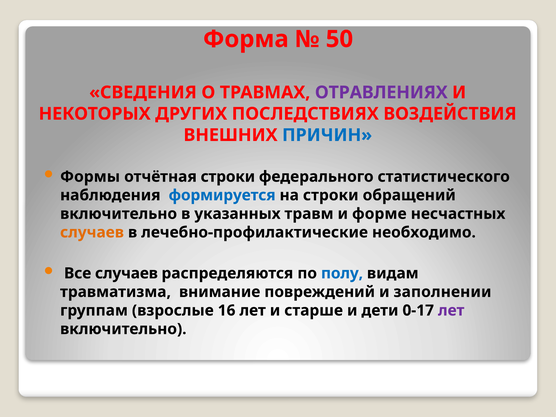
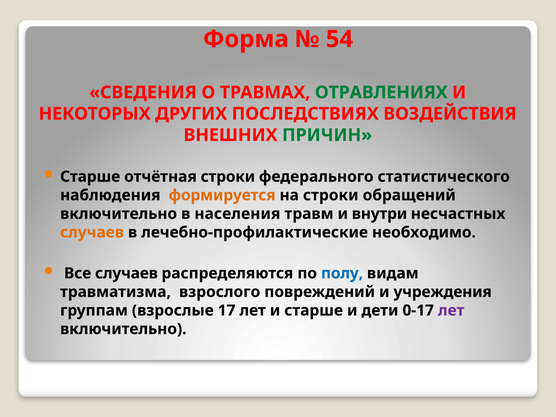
50: 50 -> 54
ОТРАВЛЕНИЯХ colour: purple -> green
ПРИЧИН colour: blue -> green
Формы at (90, 177): Формы -> Старше
формируется colour: blue -> orange
указанных: указанных -> населения
форме: форме -> внутри
внимание: внимание -> взрослого
заполнении: заполнении -> учреждения
16: 16 -> 17
